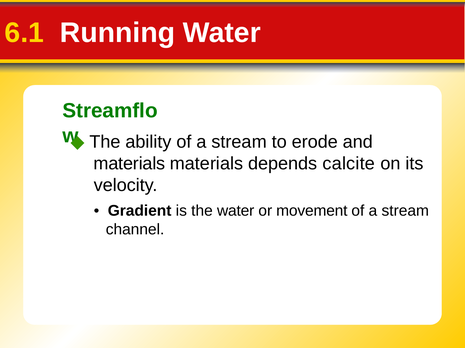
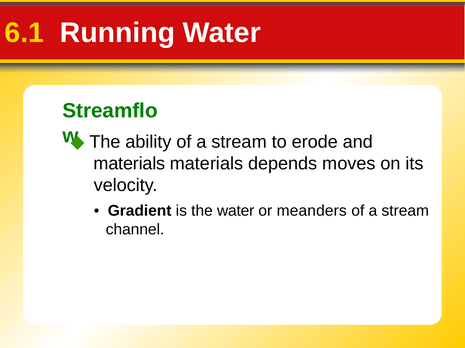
calcite: calcite -> moves
movement: movement -> meanders
